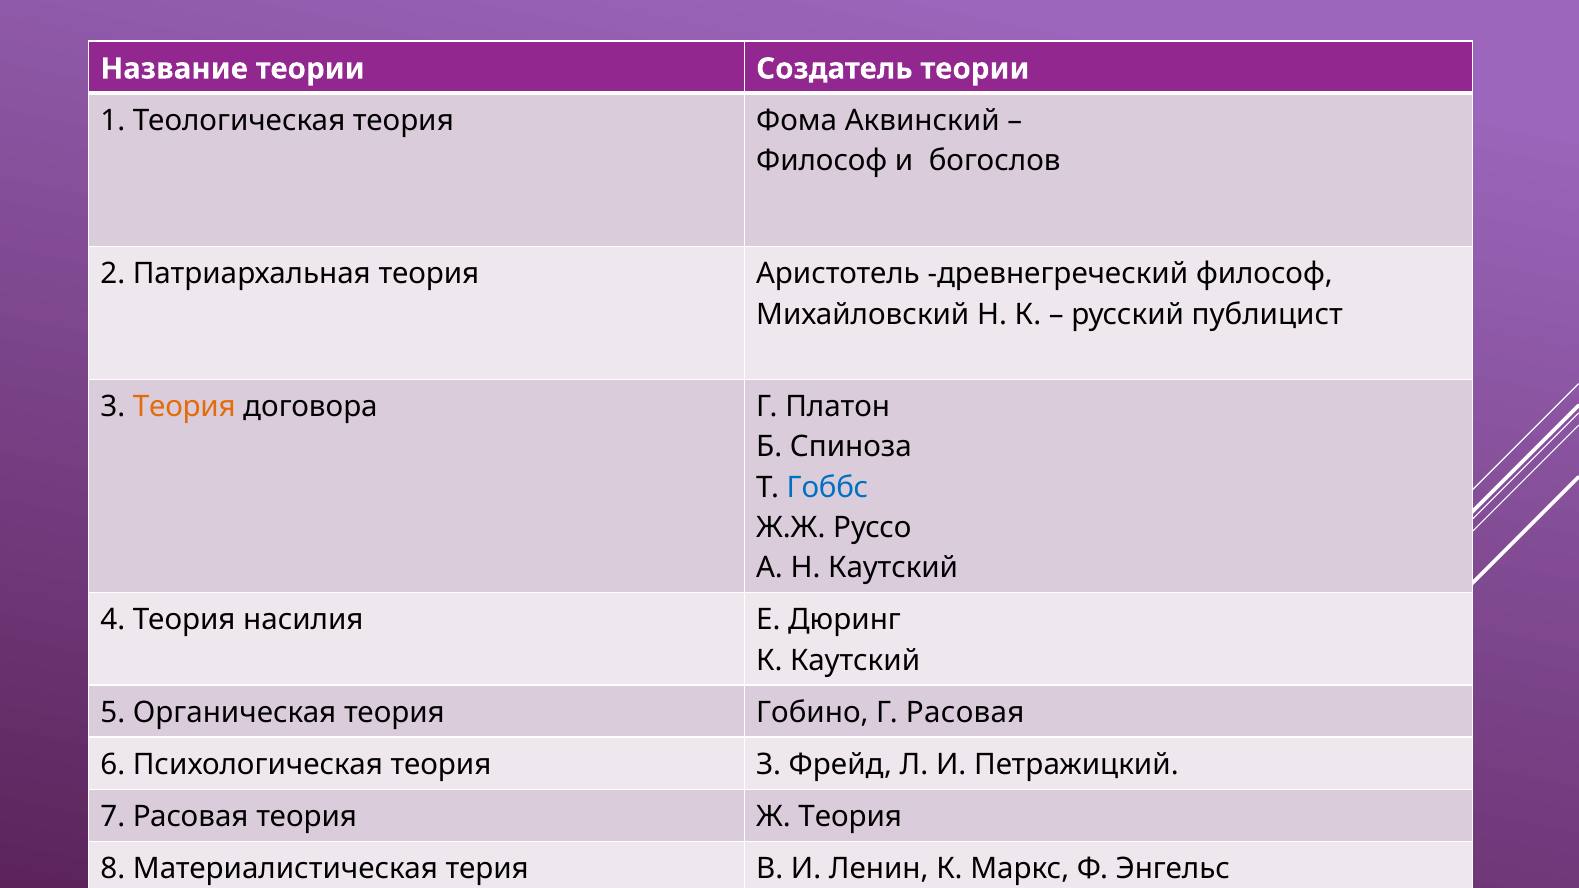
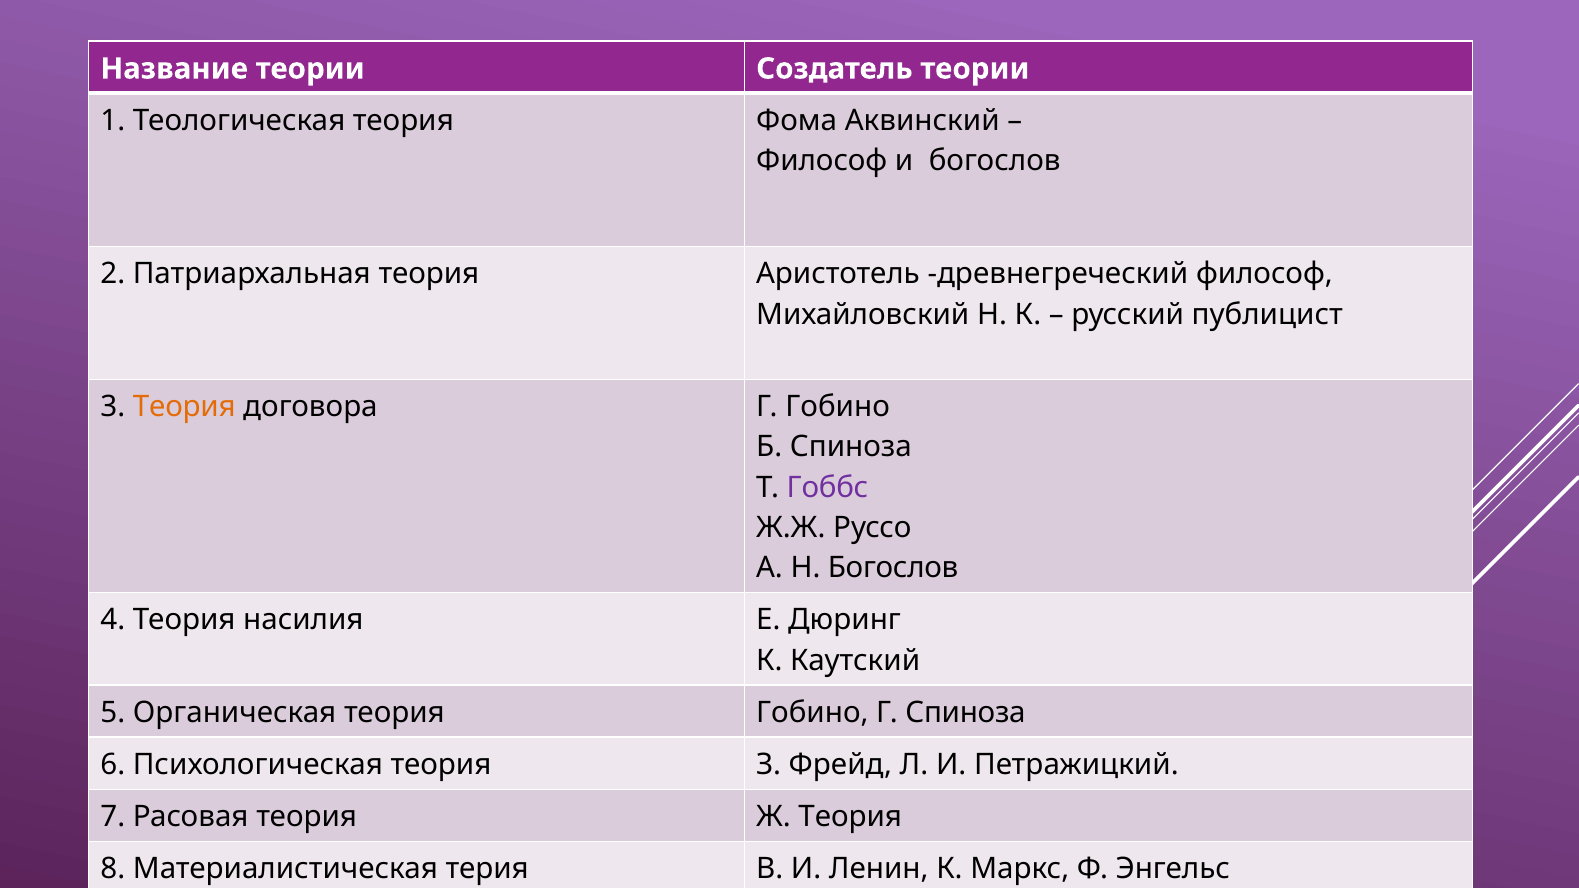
Г Платон: Платон -> Гобино
Гоббс colour: blue -> purple
Н Каутский: Каутский -> Богослов
Г Расовая: Расовая -> Спиноза
